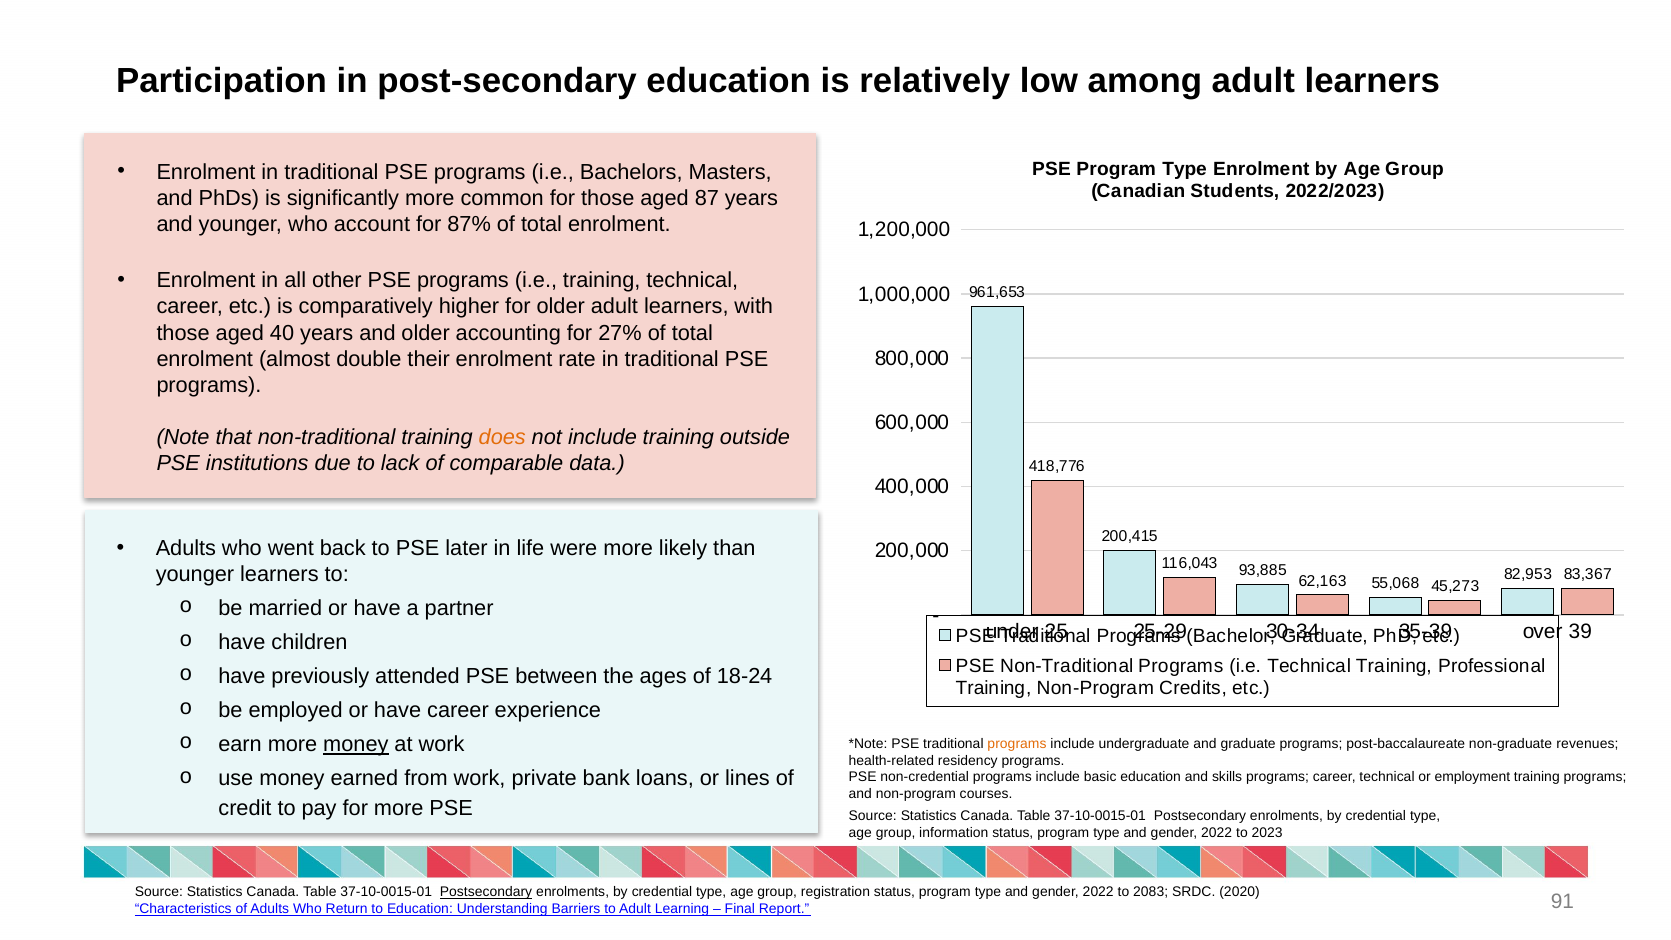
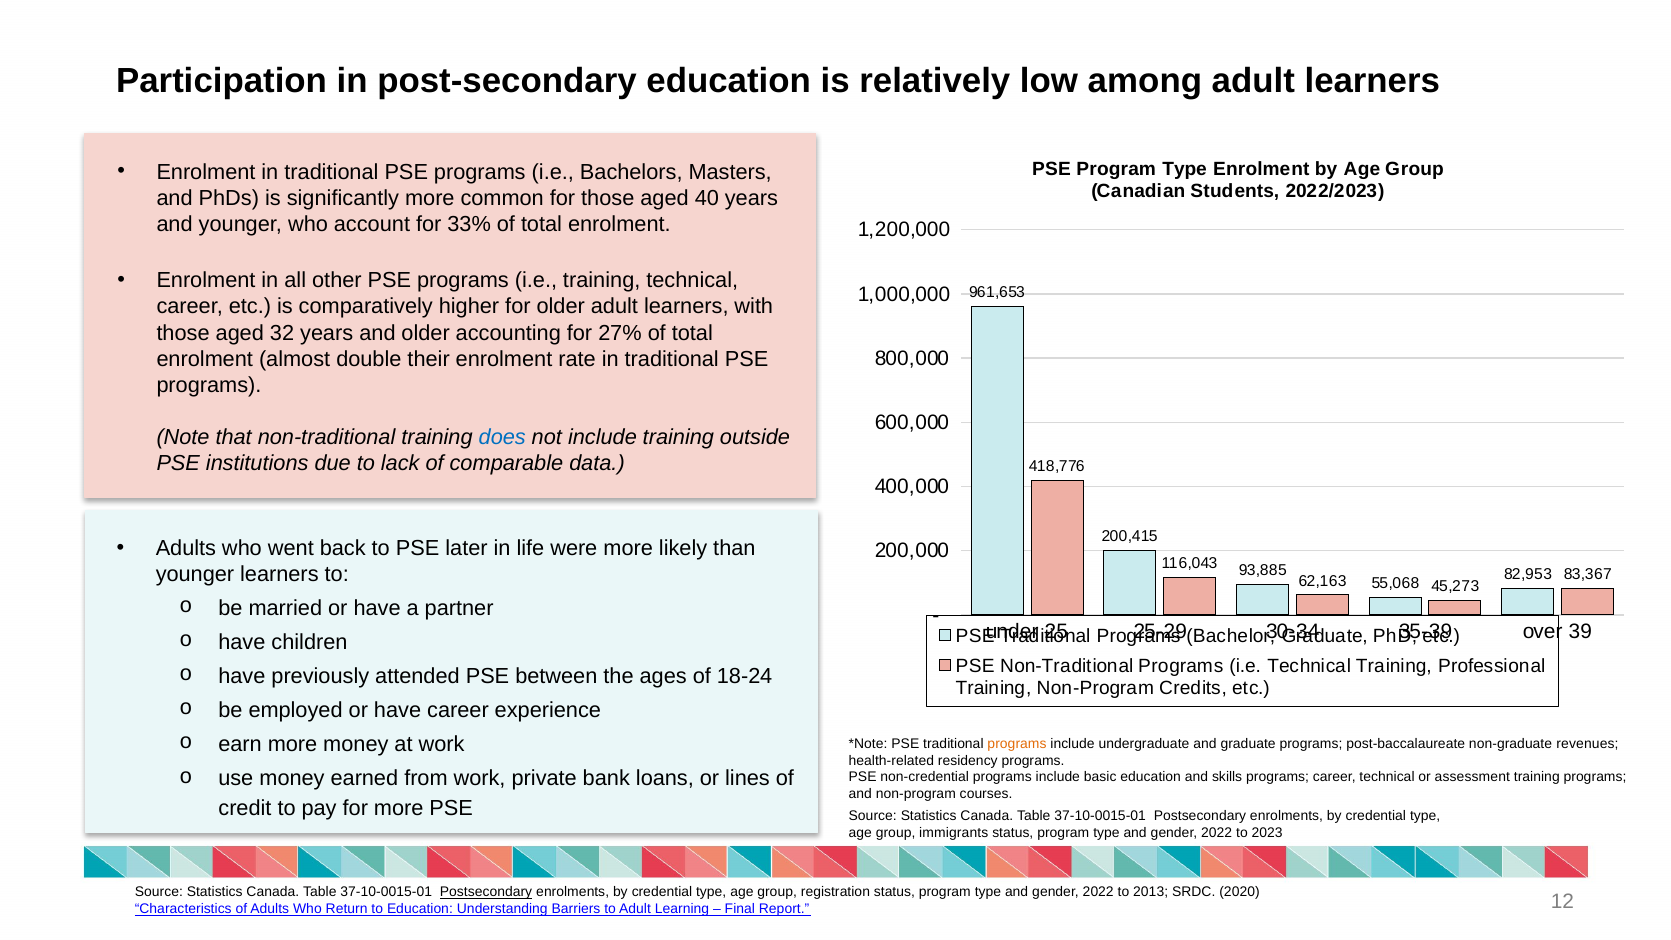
87: 87 -> 40
87%: 87% -> 33%
40: 40 -> 32
does colour: orange -> blue
money at (356, 745) underline: present -> none
employment: employment -> assessment
information: information -> immigrants
2083: 2083 -> 2013
91: 91 -> 12
